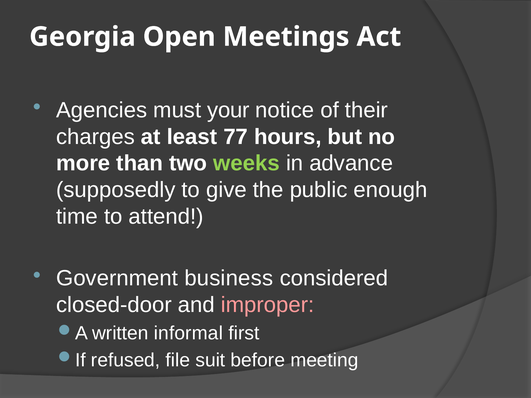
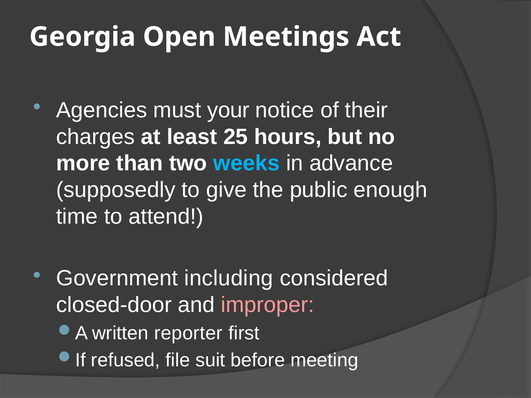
77: 77 -> 25
weeks colour: light green -> light blue
business: business -> including
informal: informal -> reporter
